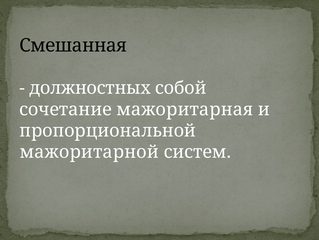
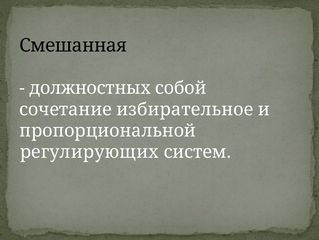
мажоритарная: мажоритарная -> избирательное
мажоритарной: мажоритарной -> регулирующих
